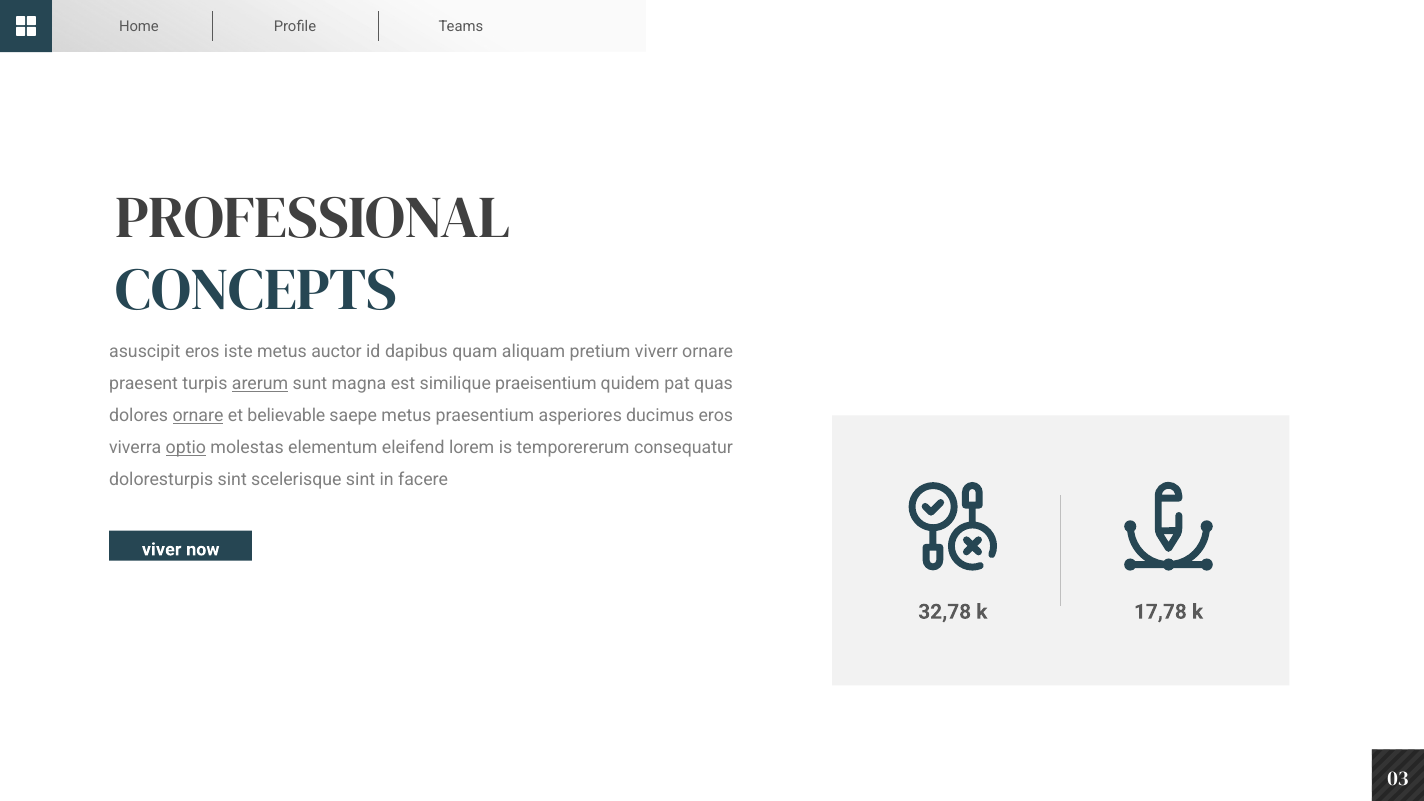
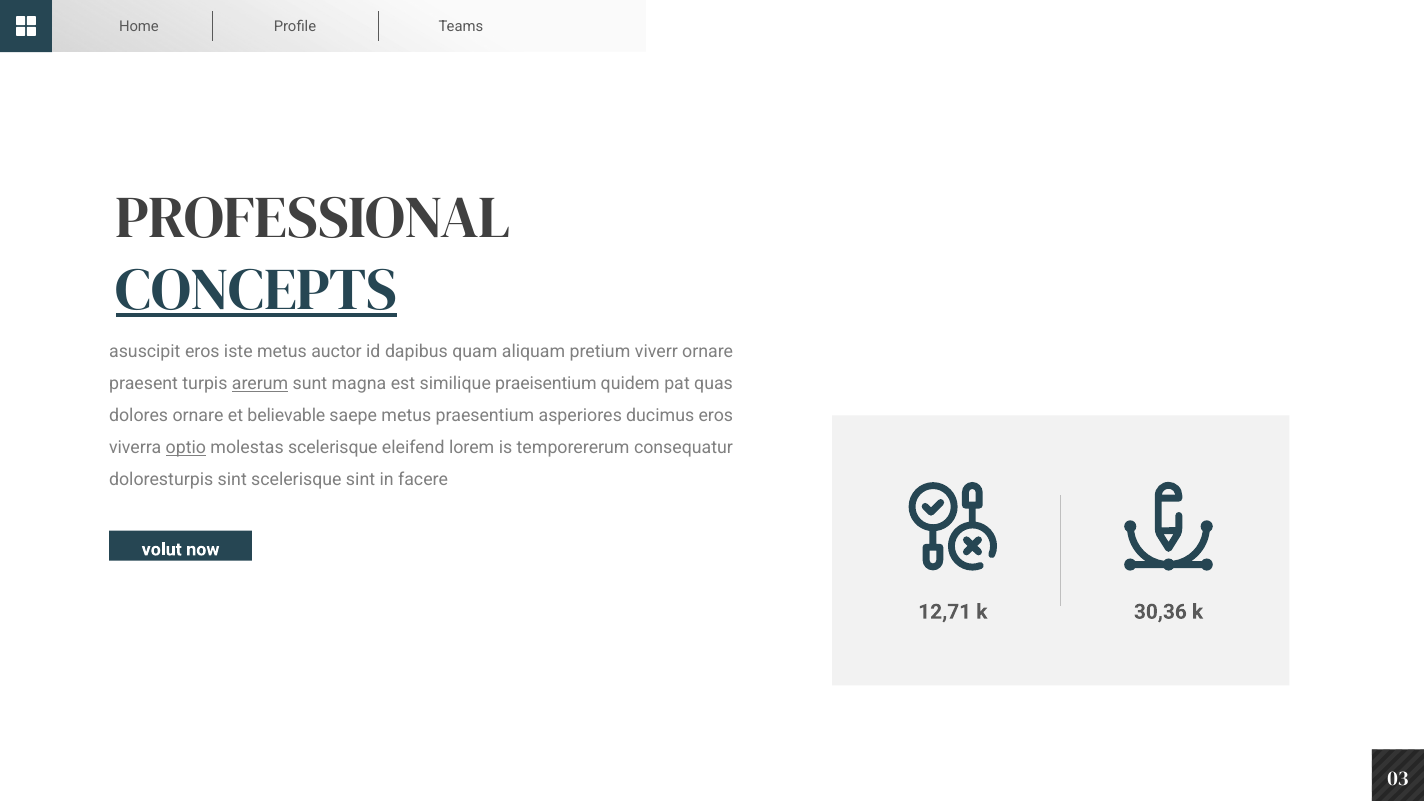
CONCEPTS underline: none -> present
ornare at (198, 416) underline: present -> none
molestas elementum: elementum -> scelerisque
viver: viver -> volut
32,78: 32,78 -> 12,71
17,78: 17,78 -> 30,36
